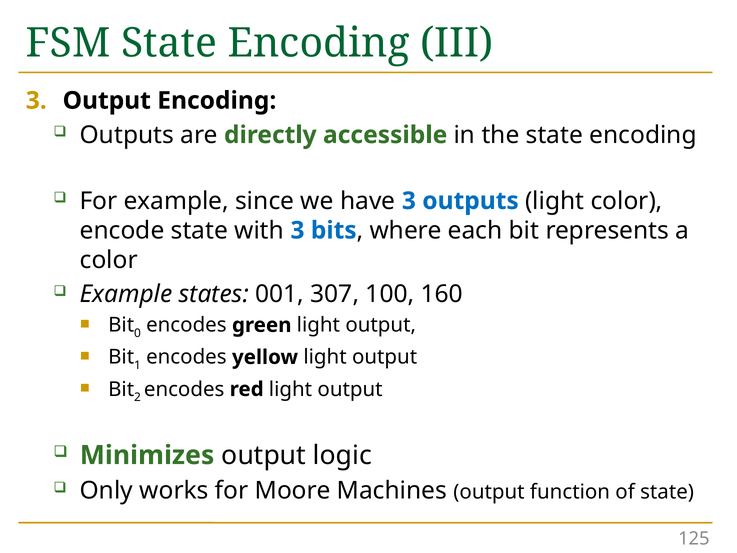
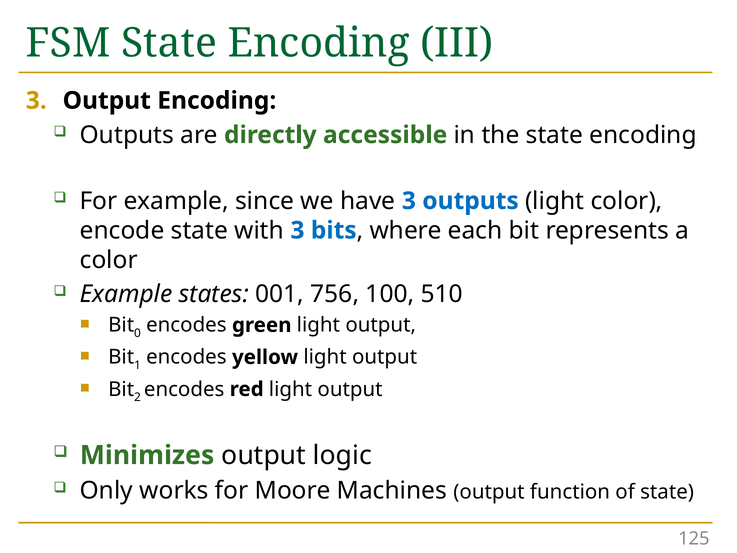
307: 307 -> 756
160: 160 -> 510
